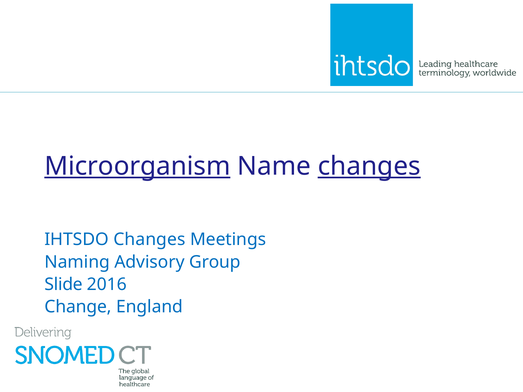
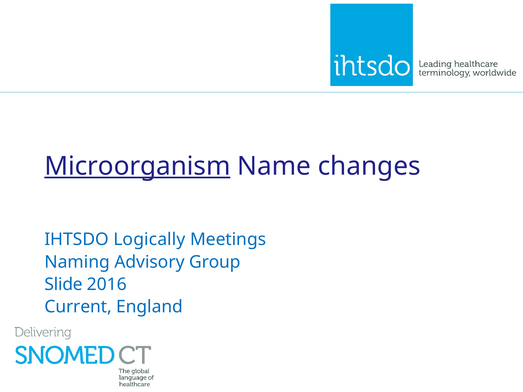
changes at (369, 166) underline: present -> none
IHTSDO Changes: Changes -> Logically
Change: Change -> Current
